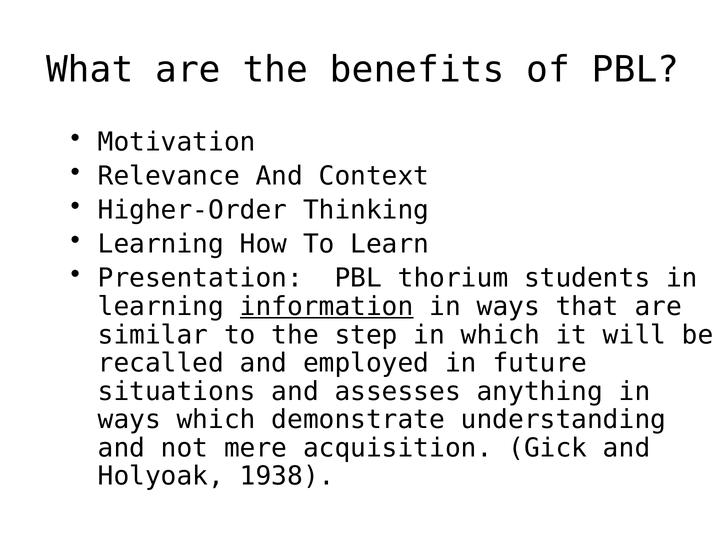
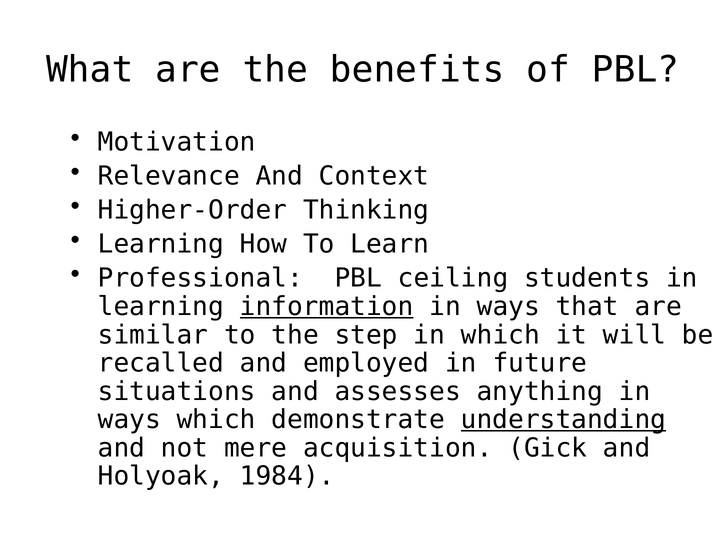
Presentation: Presentation -> Professional
thorium: thorium -> ceiling
understanding underline: none -> present
1938: 1938 -> 1984
